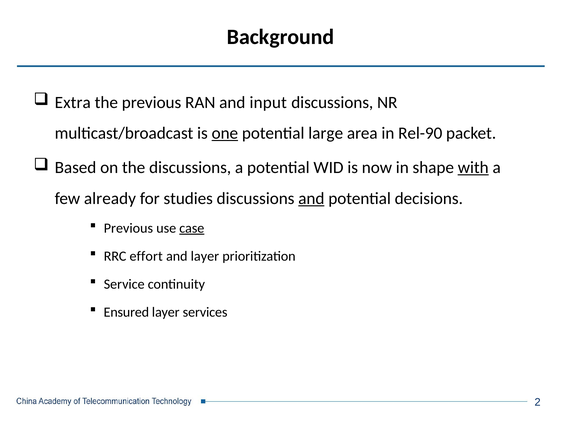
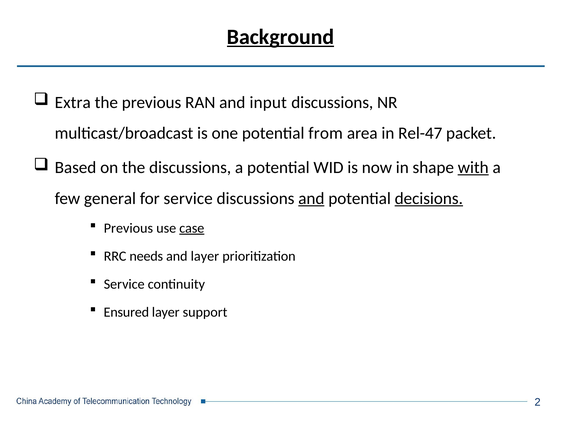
Background underline: none -> present
one underline: present -> none
large: large -> from
Rel-90: Rel-90 -> Rel-47
already: already -> general
for studies: studies -> service
decisions underline: none -> present
effort: effort -> needs
services: services -> support
